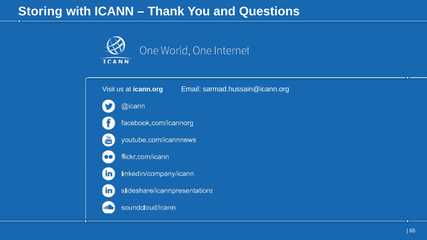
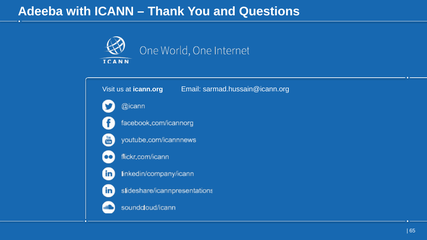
Storing: Storing -> Adeeba
